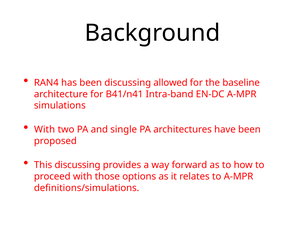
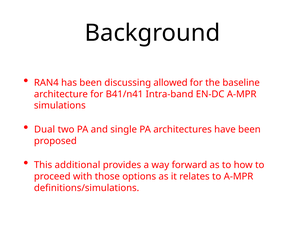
With at (45, 129): With -> Dual
This discussing: discussing -> additional
